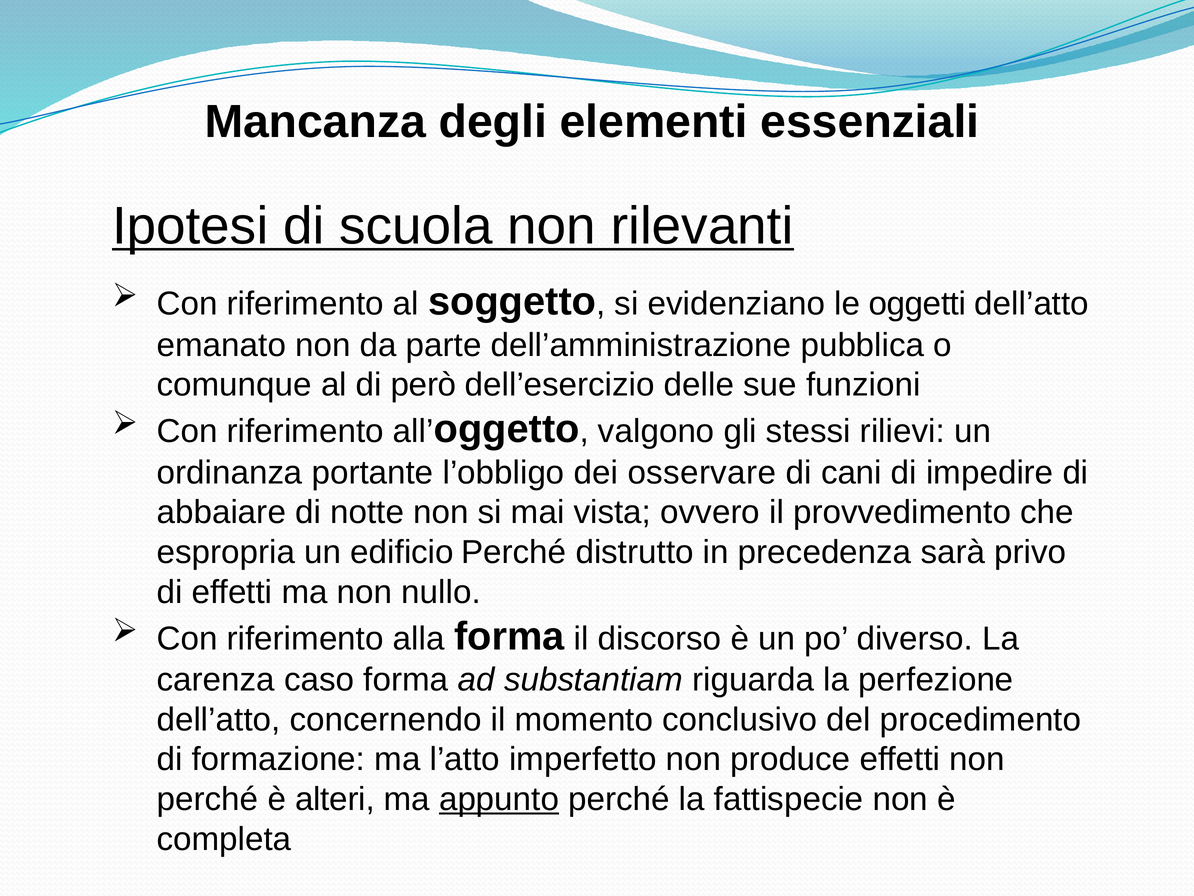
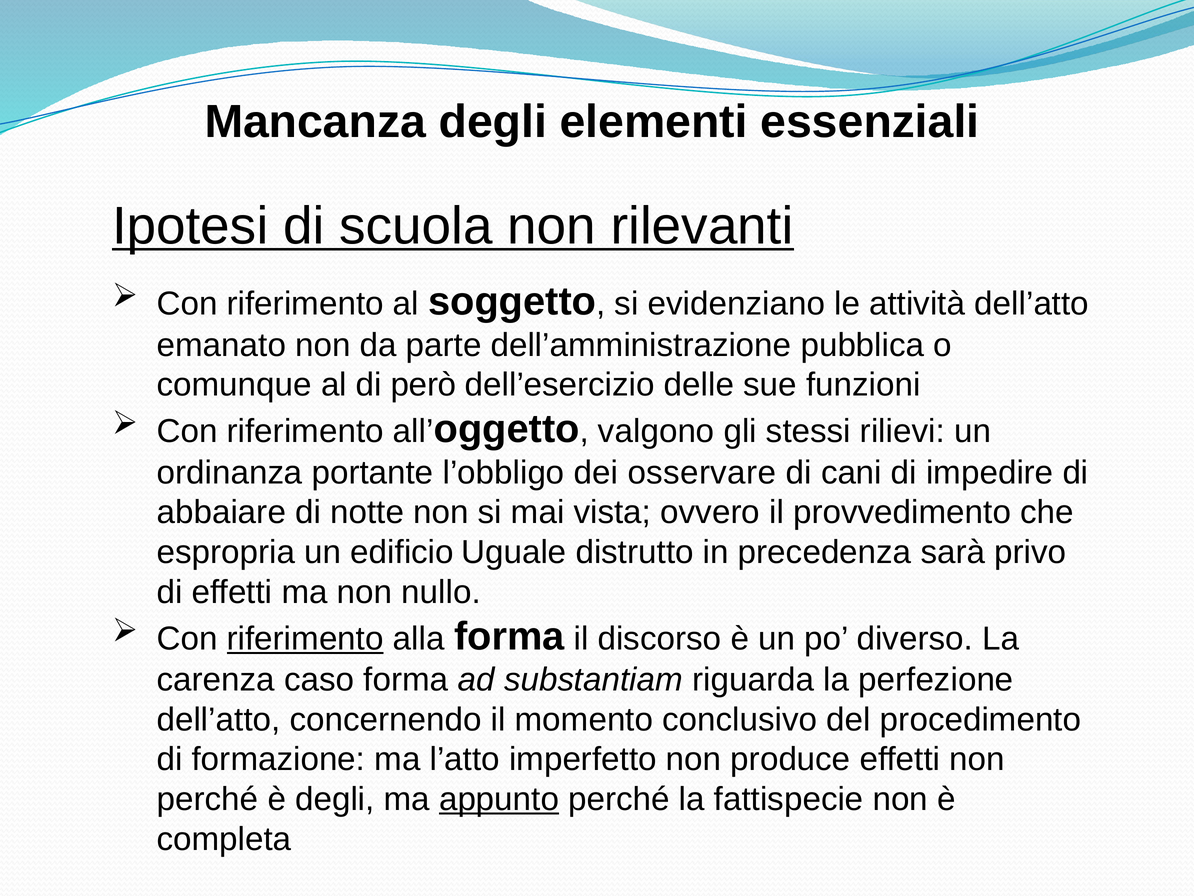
oggetti: oggetti -> attività
edificio Perché: Perché -> Uguale
riferimento at (305, 638) underline: none -> present
è alteri: alteri -> degli
